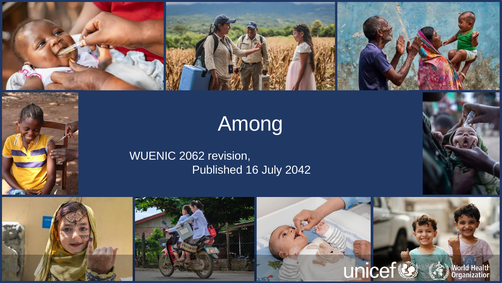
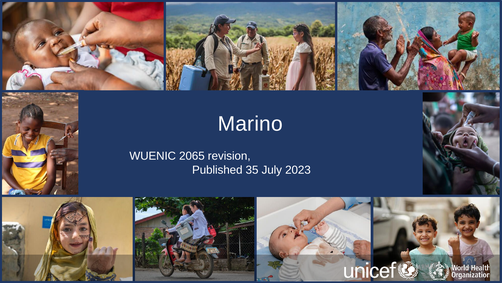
Among: Among -> Marino
2062: 2062 -> 2065
16: 16 -> 35
2042: 2042 -> 2023
